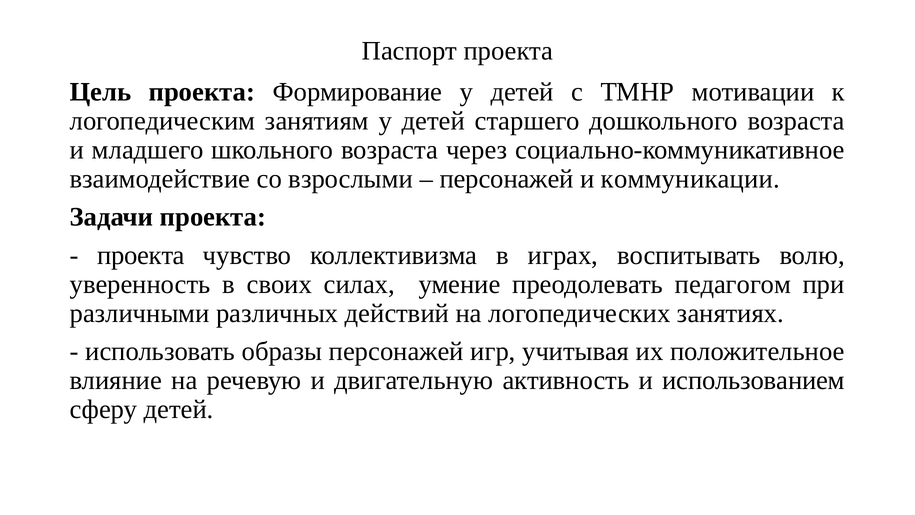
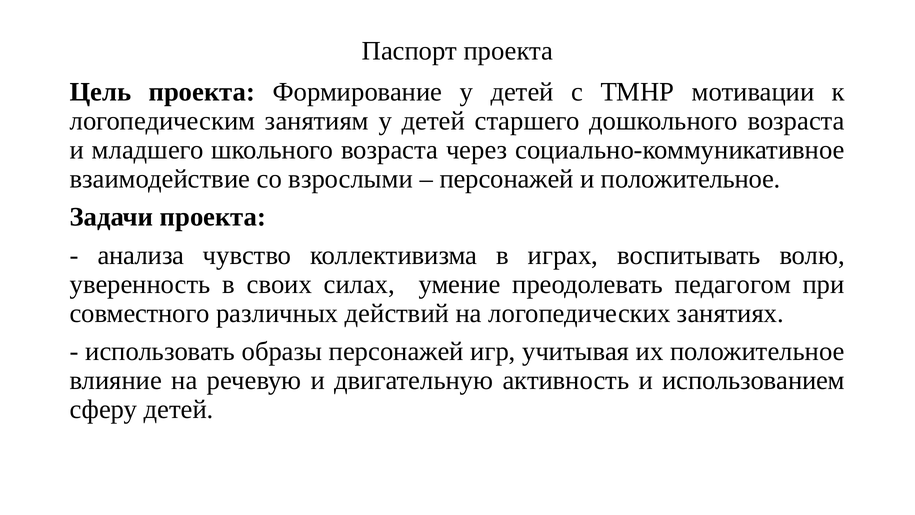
и коммуникации: коммуникации -> положительное
проекта at (141, 255): проекта -> анализа
различными: различными -> совместного
